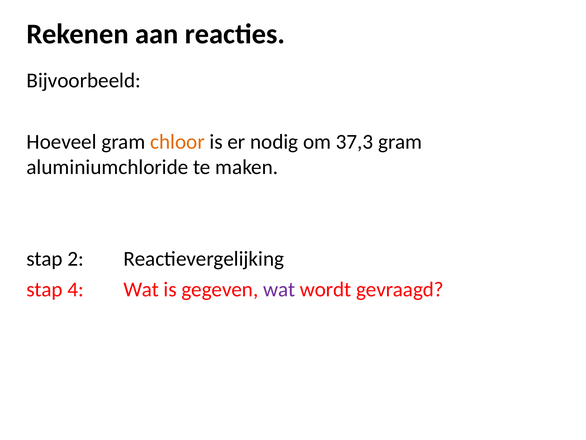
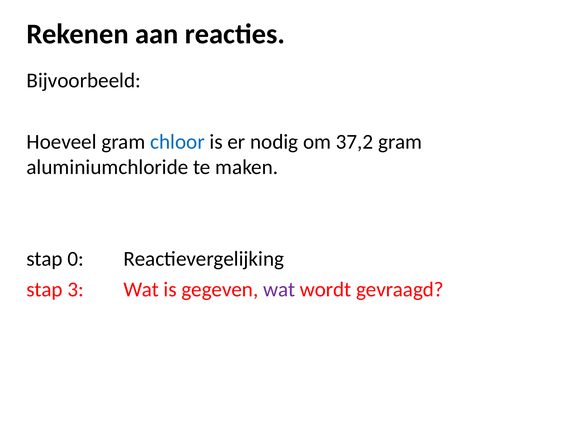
chloor colour: orange -> blue
37,3: 37,3 -> 37,2
2: 2 -> 0
4 at (76, 289): 4 -> 3
